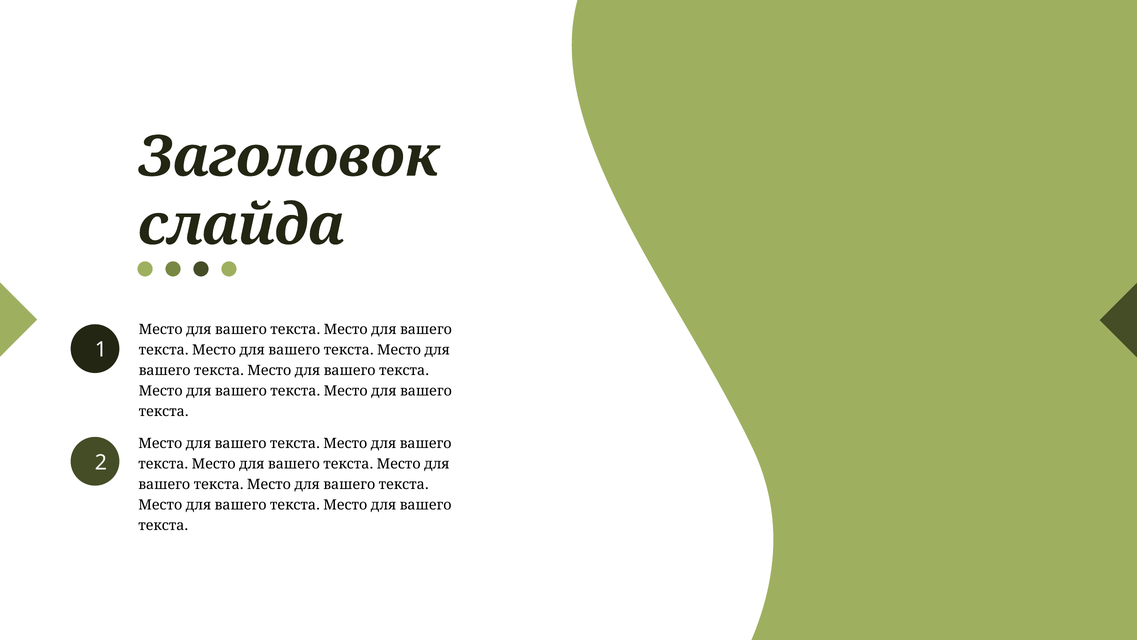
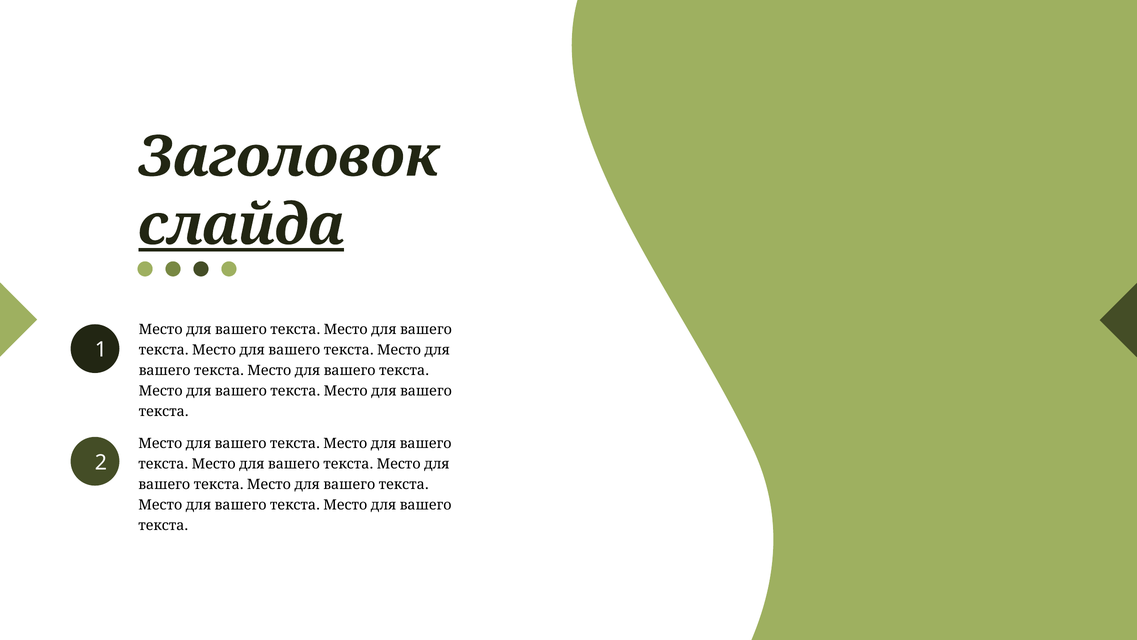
слайда underline: none -> present
